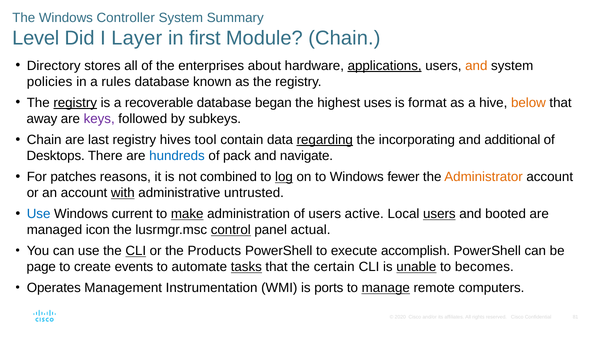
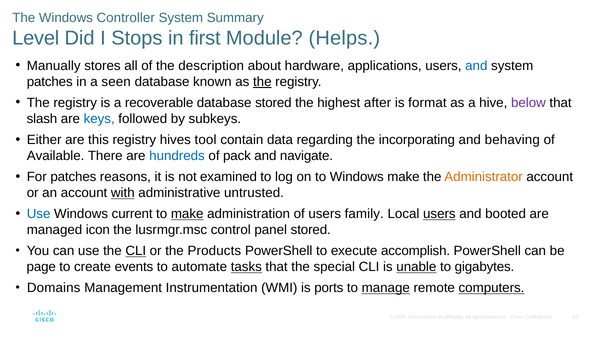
Layer: Layer -> Stops
Module Chain: Chain -> Helps
Directory: Directory -> Manually
enterprises: enterprises -> description
applications underline: present -> none
and at (476, 66) colour: orange -> blue
policies at (50, 82): policies -> patches
rules: rules -> seen
the at (262, 82) underline: none -> present
registry at (75, 103) underline: present -> none
database began: began -> stored
uses: uses -> after
below colour: orange -> purple
away: away -> slash
keys colour: purple -> blue
Chain at (44, 140): Chain -> Either
last: last -> this
regarding underline: present -> none
additional: additional -> behaving
Desktops: Desktops -> Available
combined: combined -> examined
log underline: present -> none
Windows fewer: fewer -> make
active: active -> family
control underline: present -> none
panel actual: actual -> stored
certain: certain -> special
becomes: becomes -> gigabytes
Operates: Operates -> Domains
computers underline: none -> present
